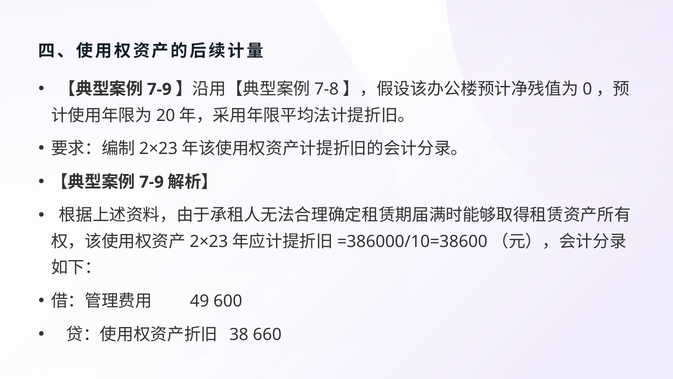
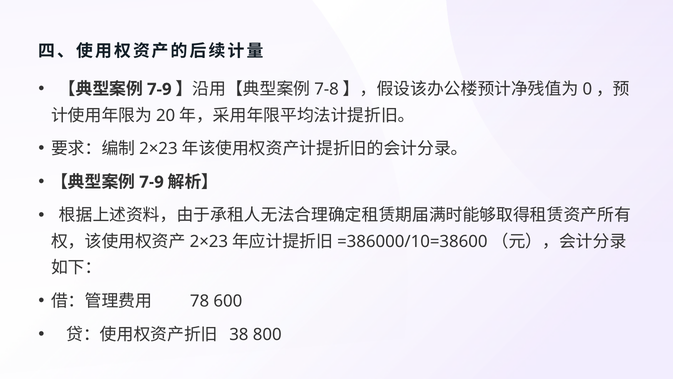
49: 49 -> 78
660: 660 -> 800
